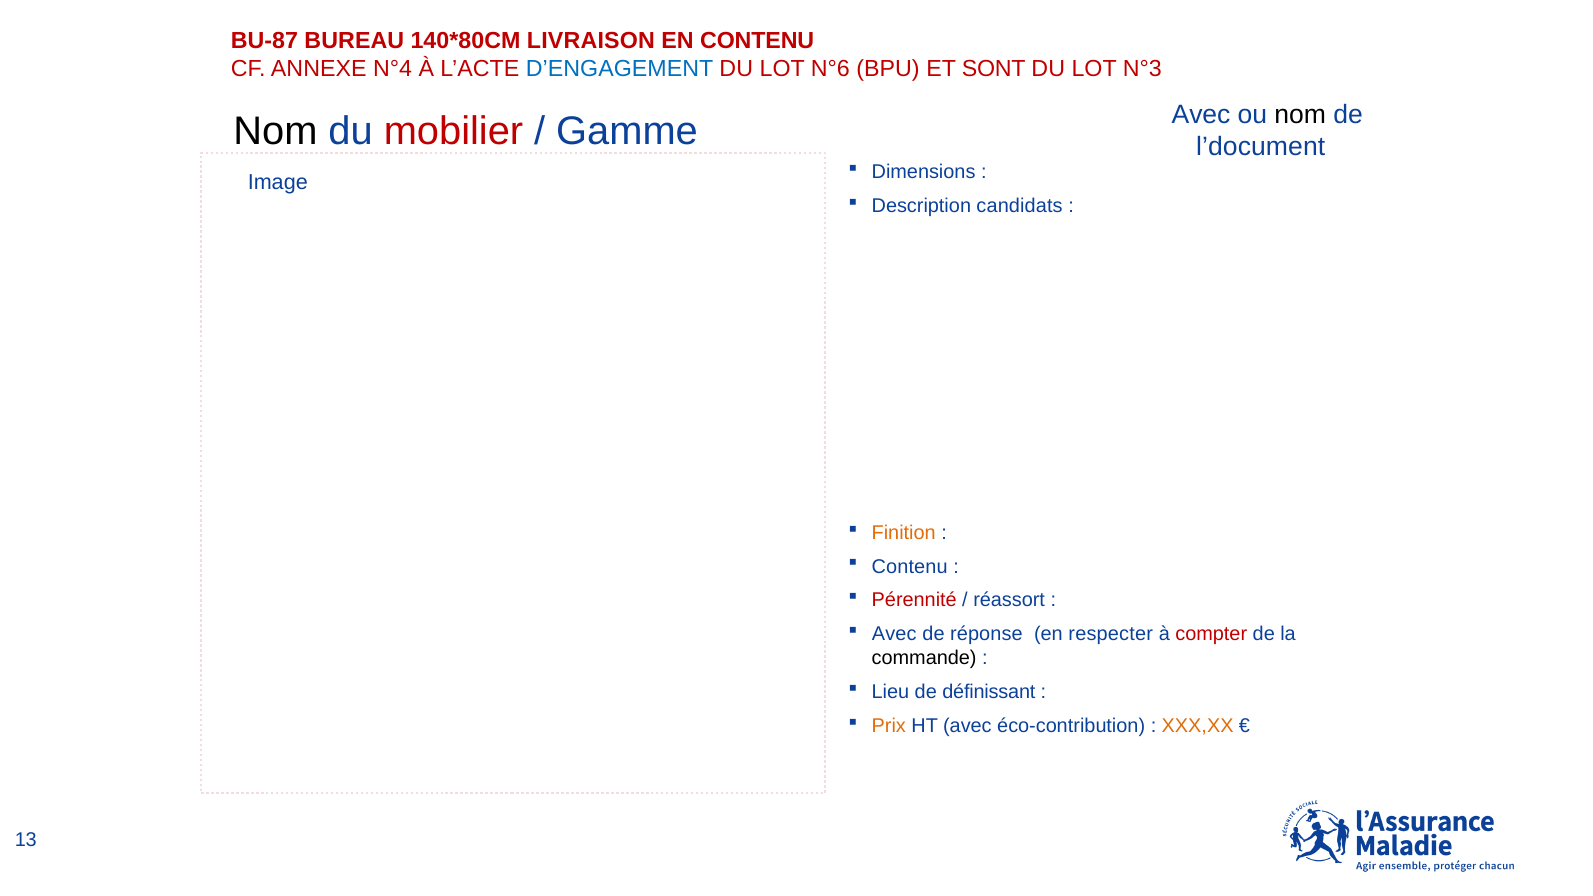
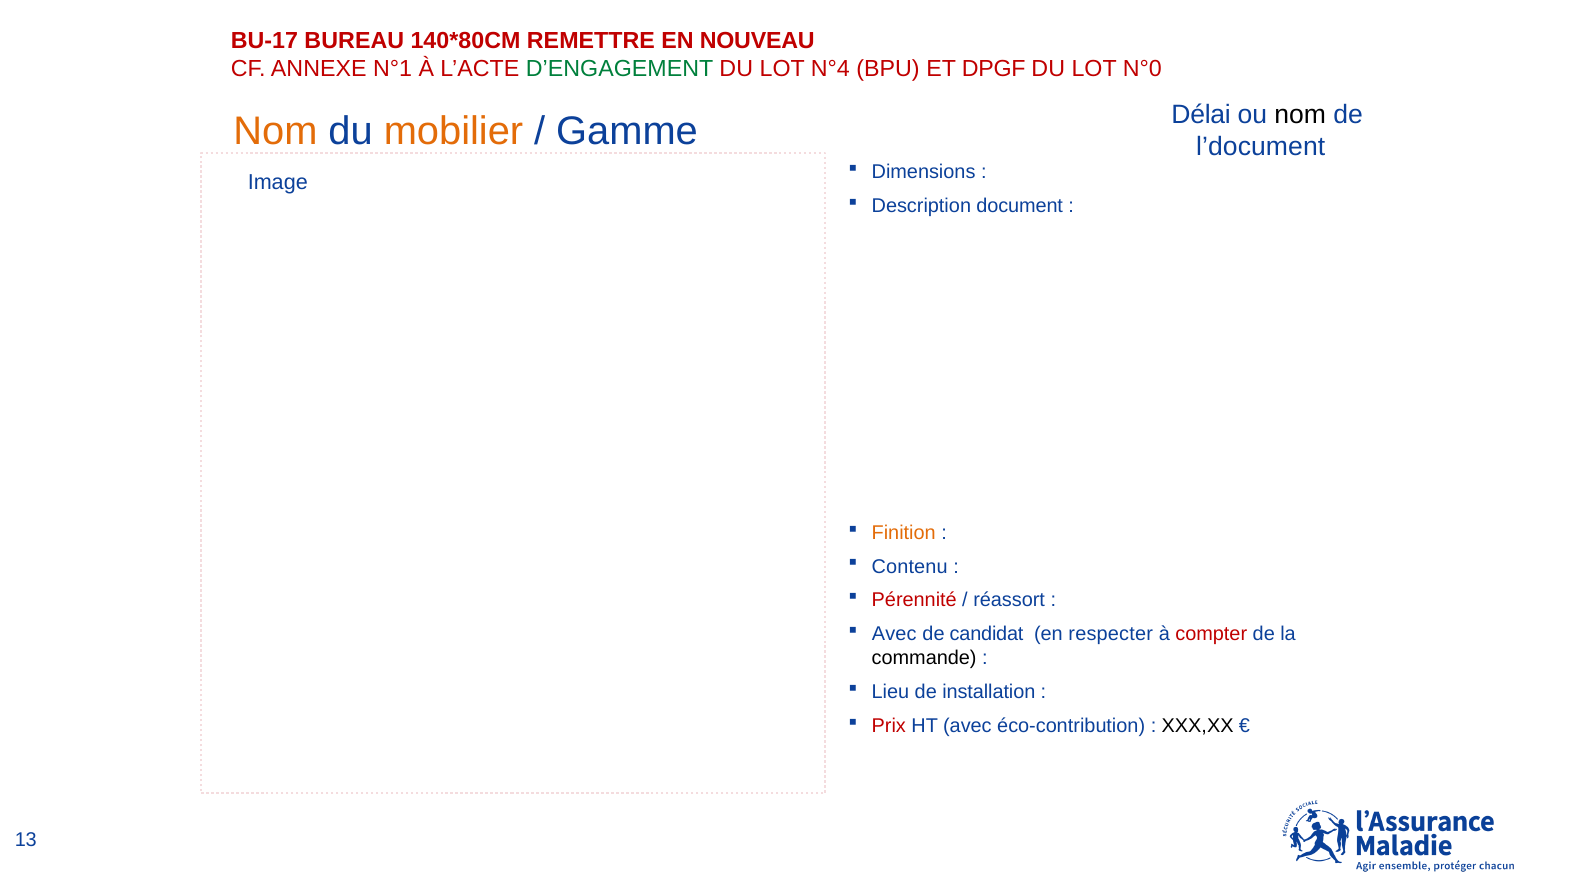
BU-87: BU-87 -> BU-17
LIVRAISON: LIVRAISON -> REMETTRE
EN CONTENU: CONTENU -> NOUVEAU
N°4: N°4 -> N°1
D’ENGAGEMENT colour: blue -> green
N°6: N°6 -> N°4
SONT: SONT -> DPGF
N°3: N°3 -> N°0
Nom at (276, 131) colour: black -> orange
mobilier colour: red -> orange
Gamme Avec: Avec -> Délai
candidats: candidats -> document
réponse: réponse -> candidat
définissant: définissant -> installation
Prix colour: orange -> red
XXX,XX colour: orange -> black
